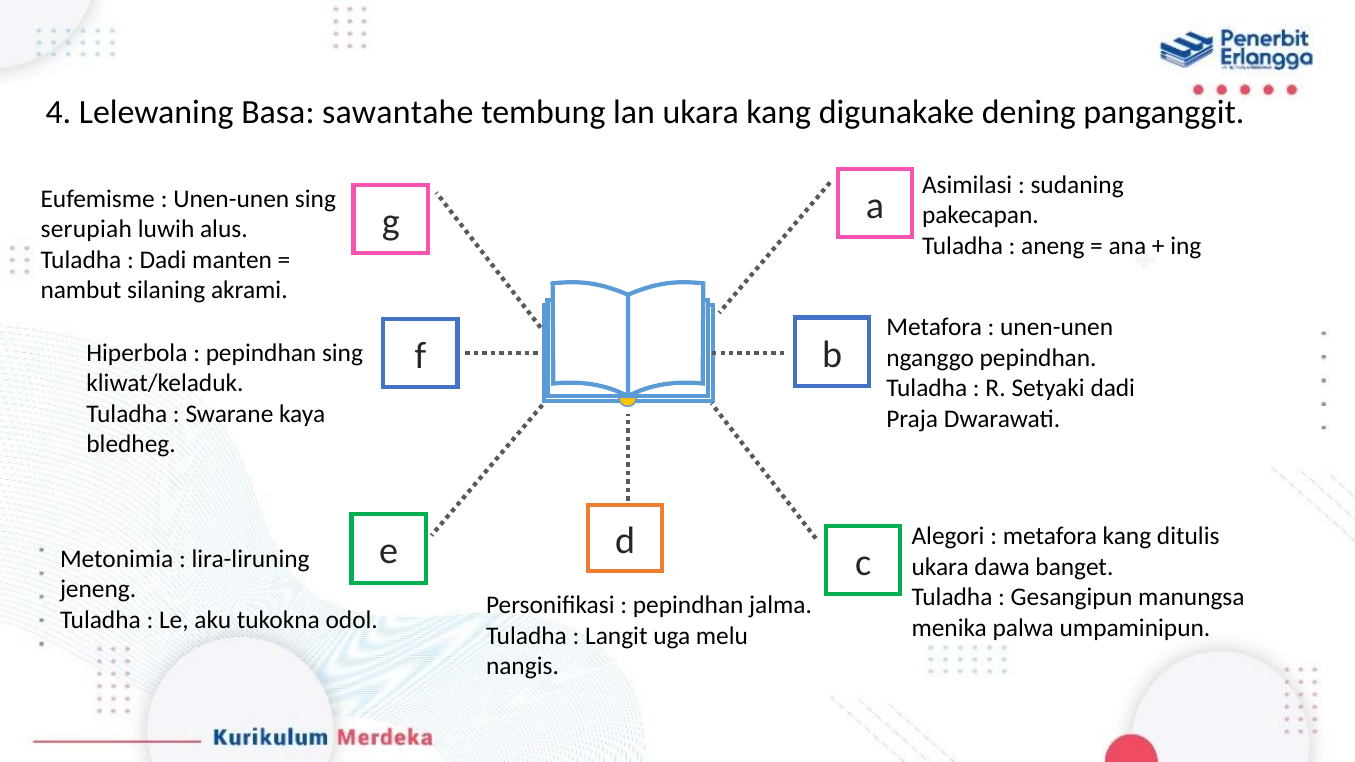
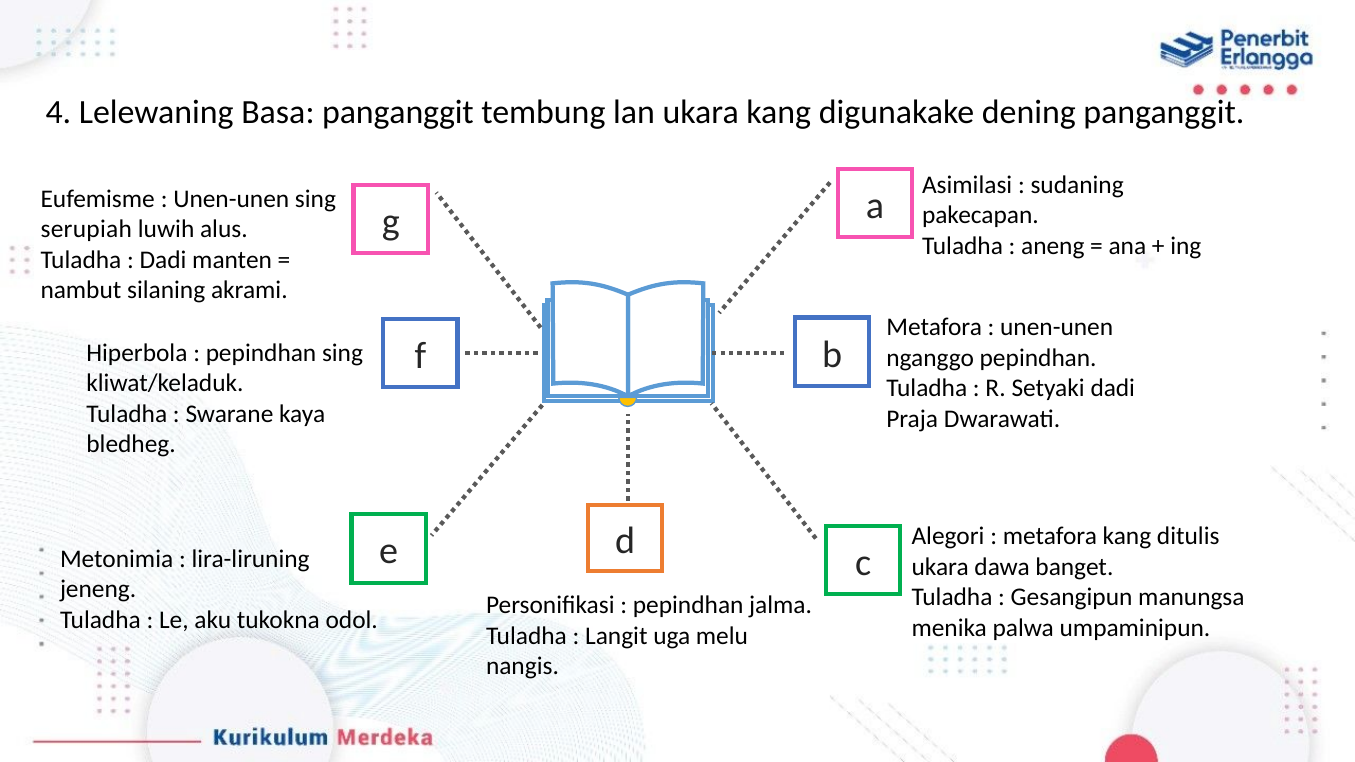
Basa sawantahe: sawantahe -> panganggit
